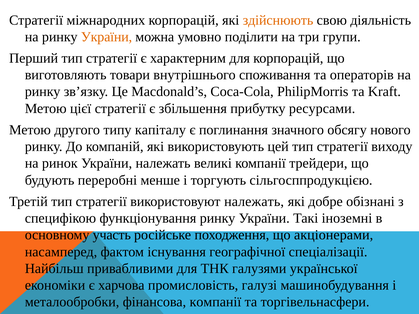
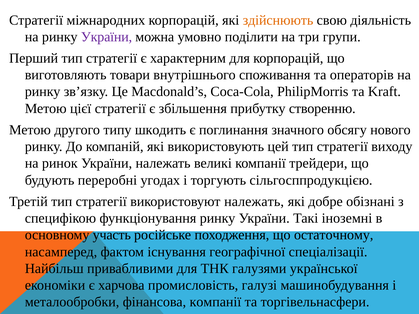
України at (107, 37) colour: orange -> purple
ресурсами: ресурсами -> створенню
капіталу: капіталу -> шкодить
менше: менше -> угодах
акціонерами: акціонерами -> остаточному
